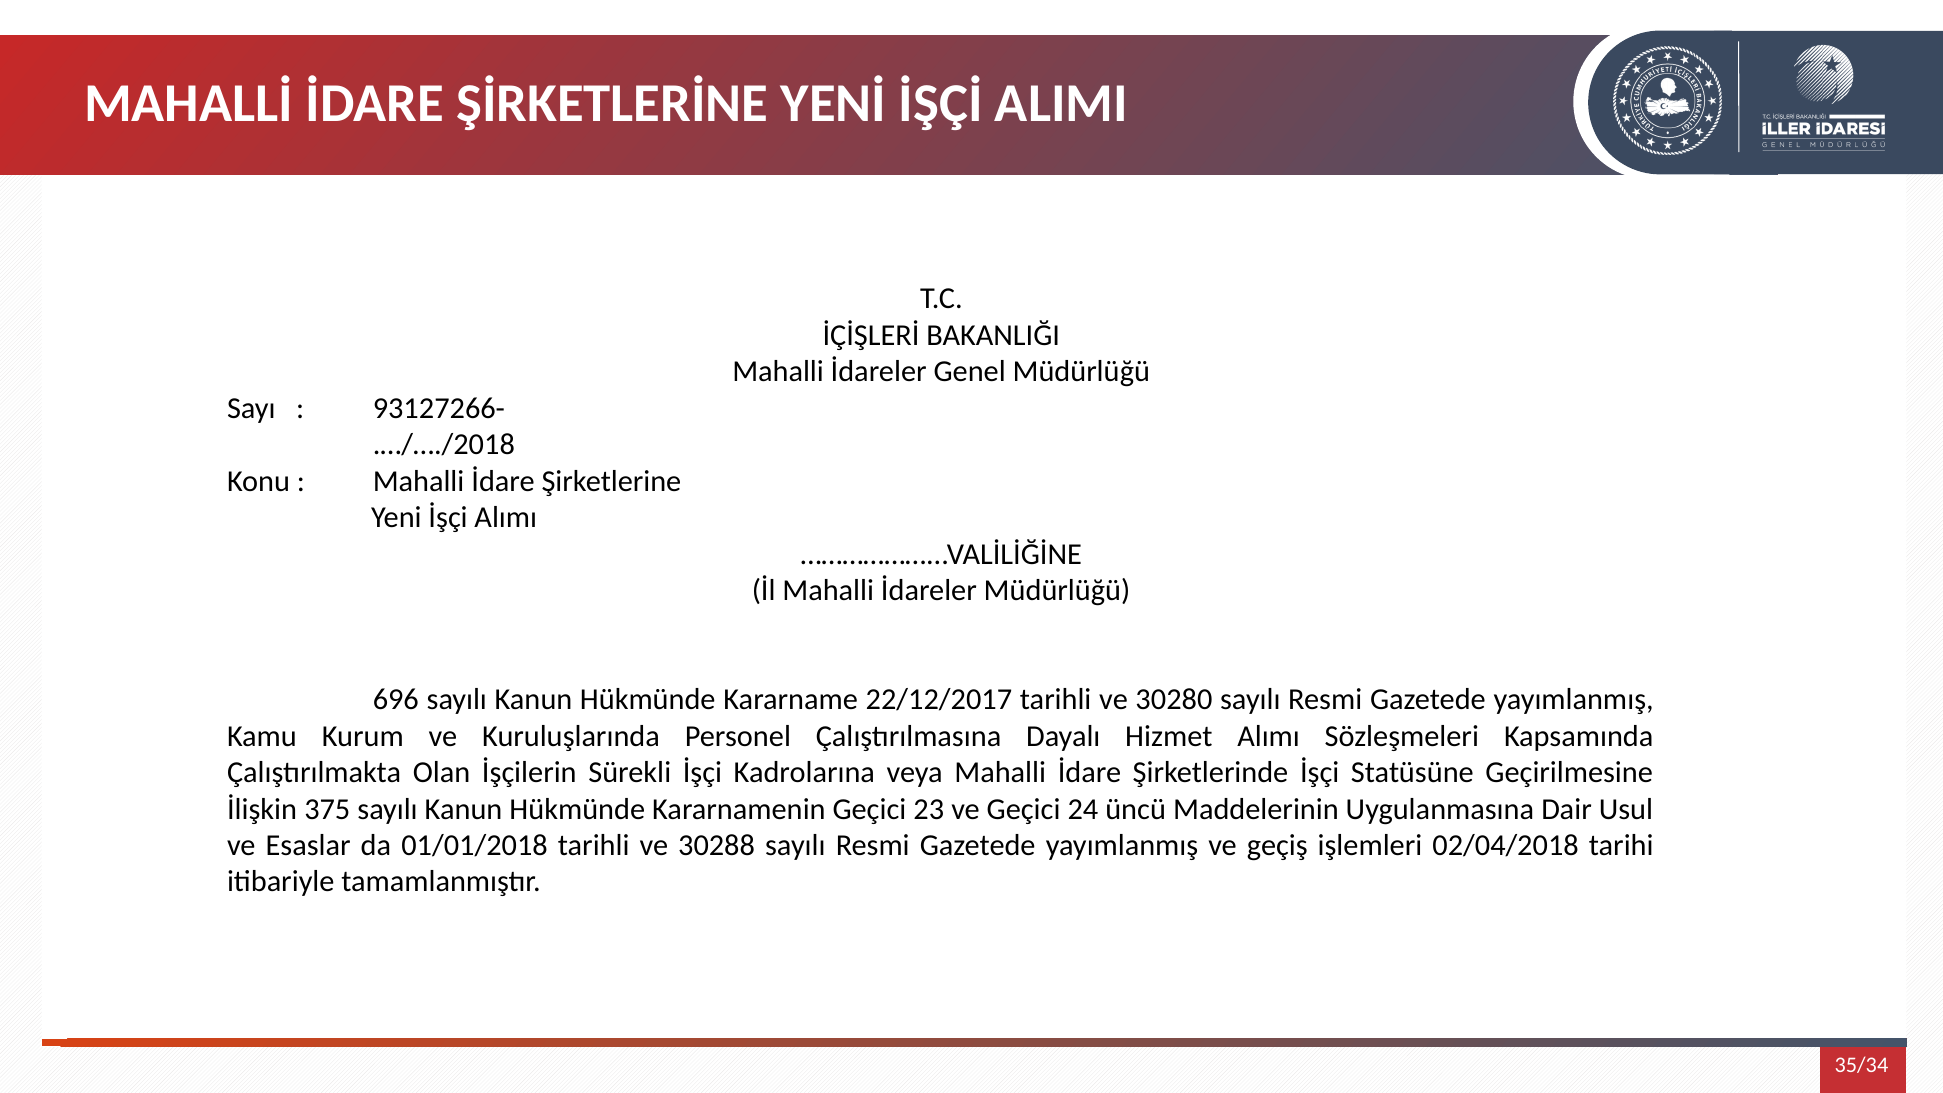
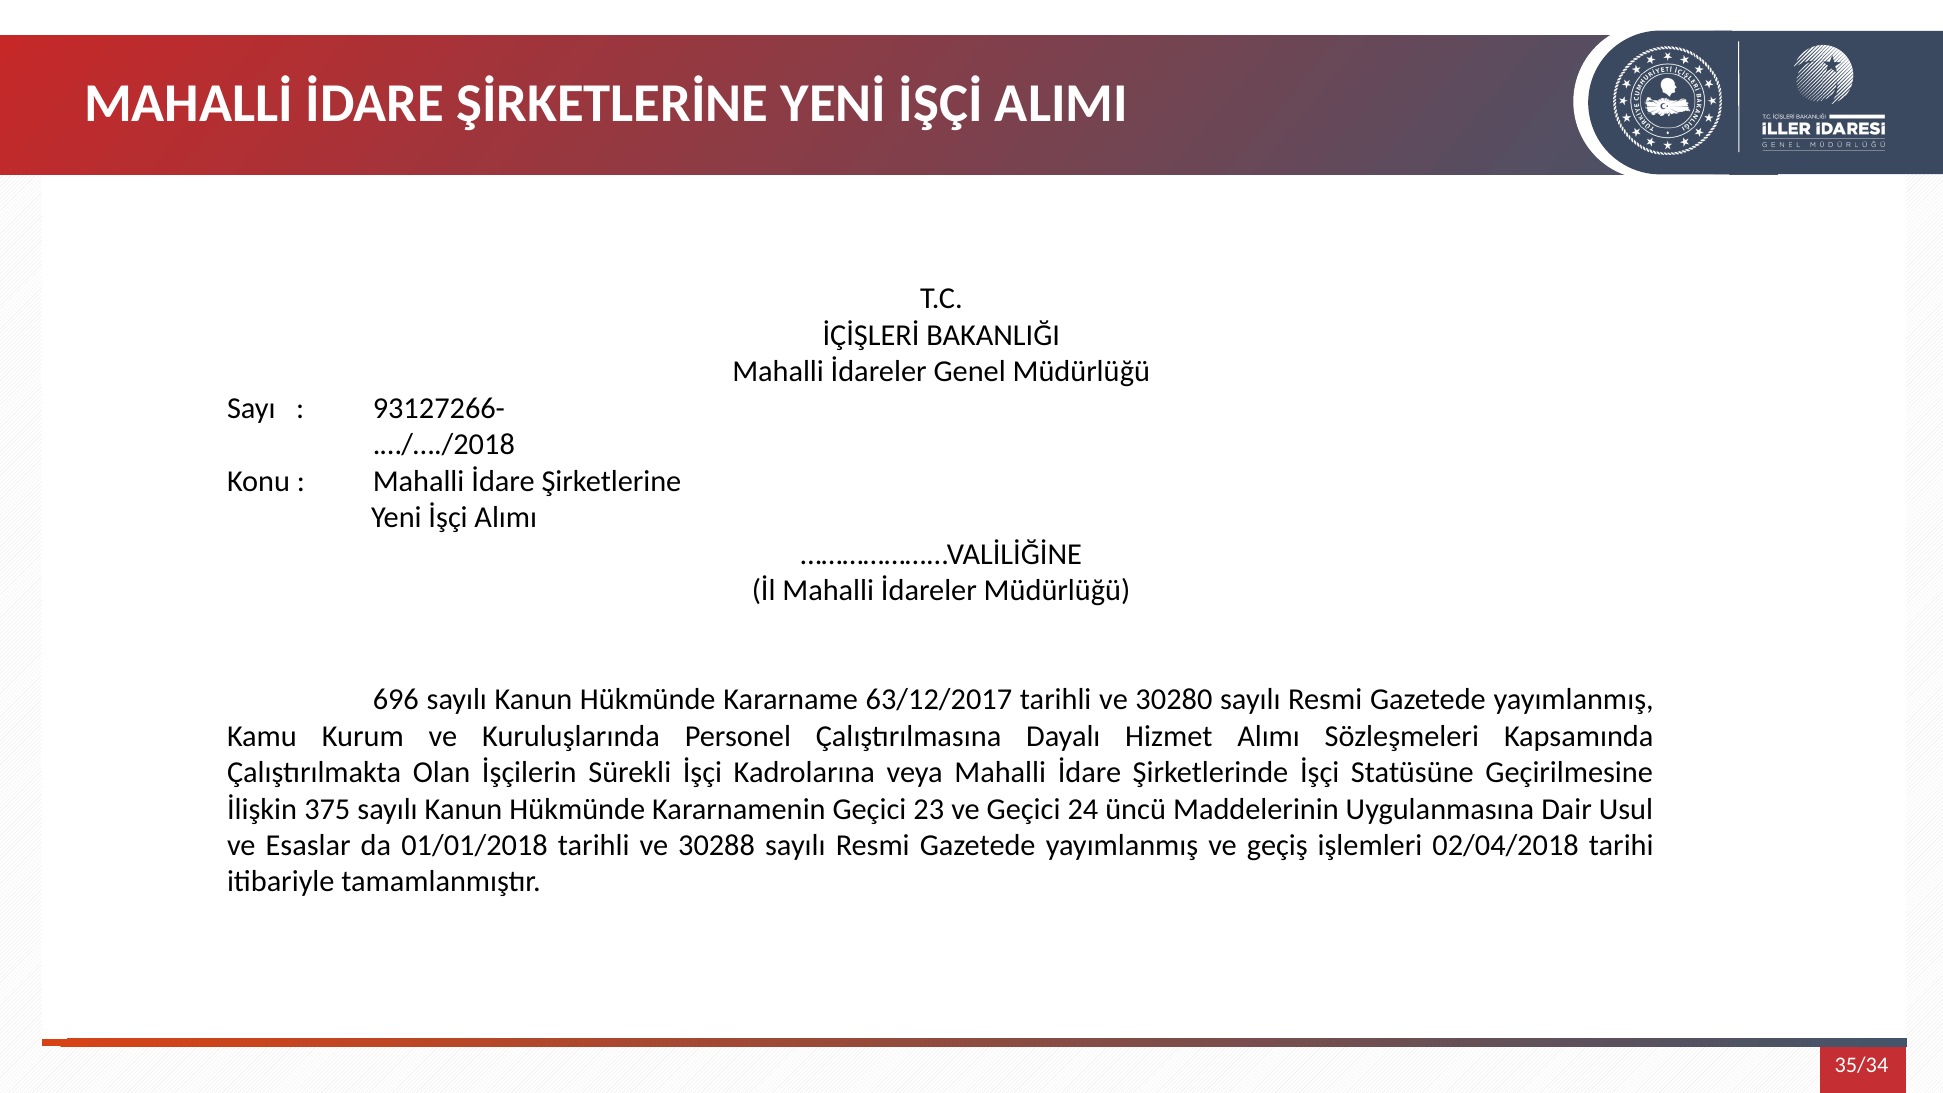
22/12/2017: 22/12/2017 -> 63/12/2017
